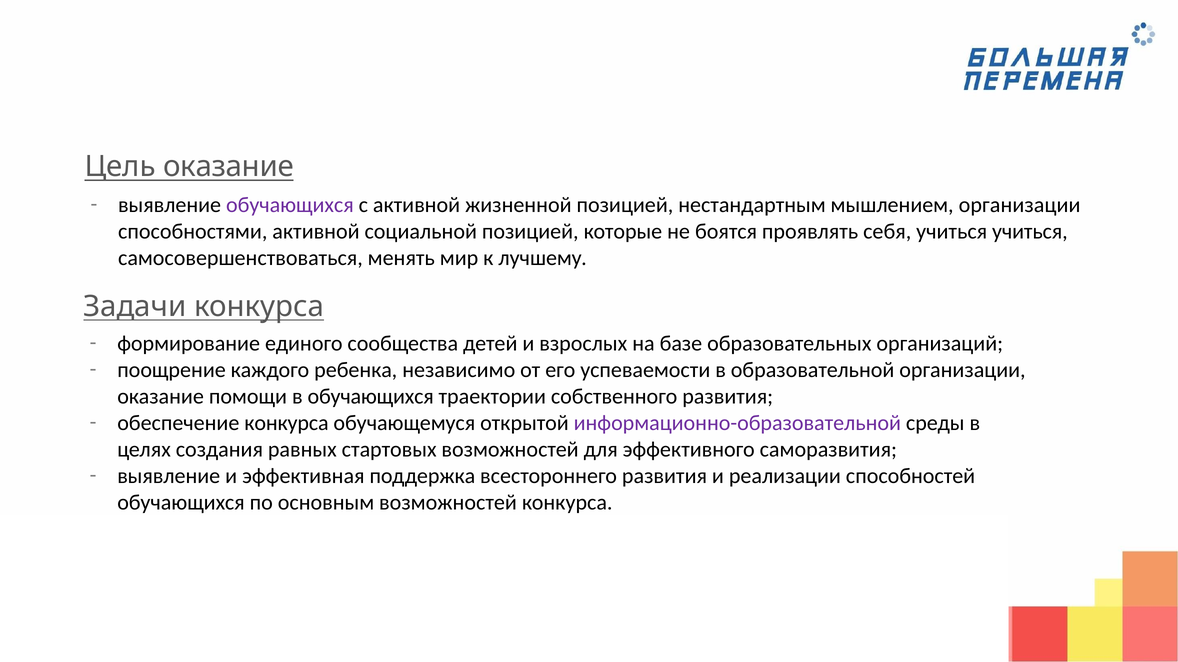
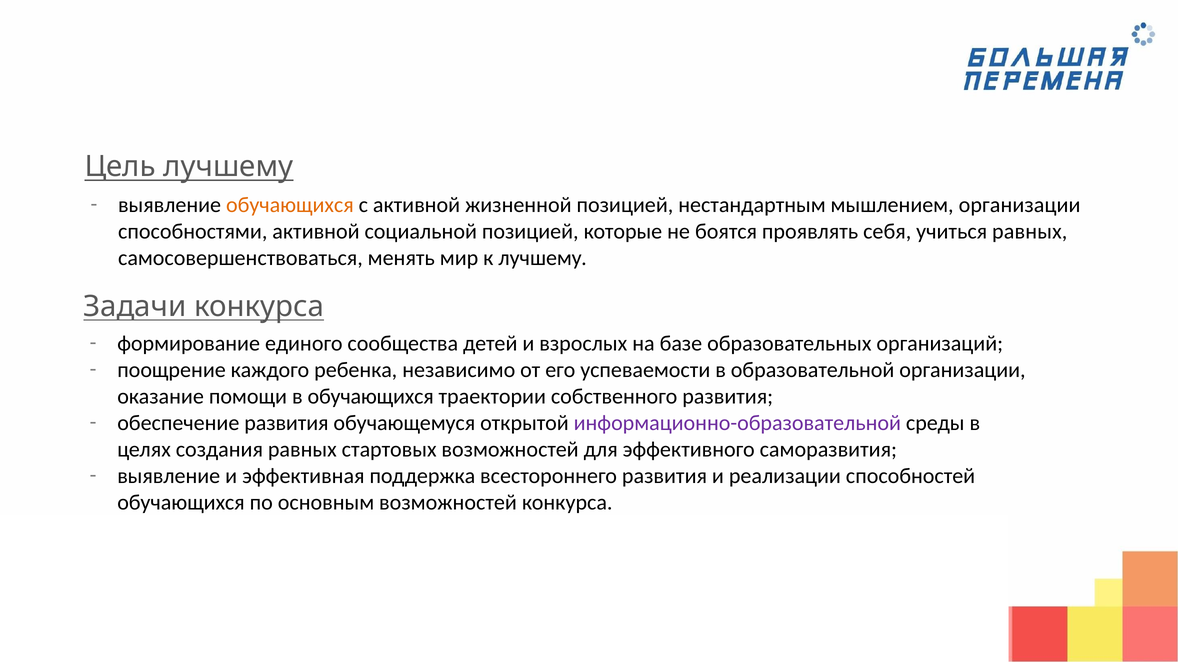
Цель оказание: оказание -> лучшему
обучающихся at (290, 205) colour: purple -> orange
учиться учиться: учиться -> равных
обеспечение конкурса: конкурса -> развития
